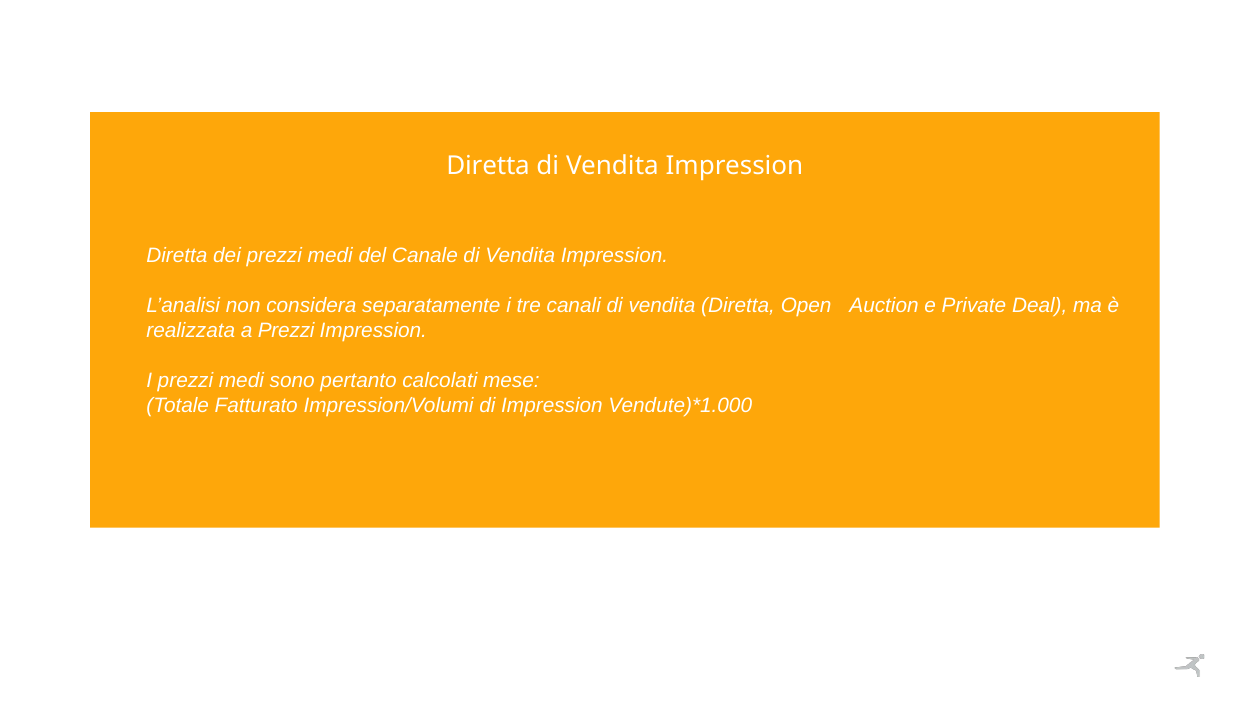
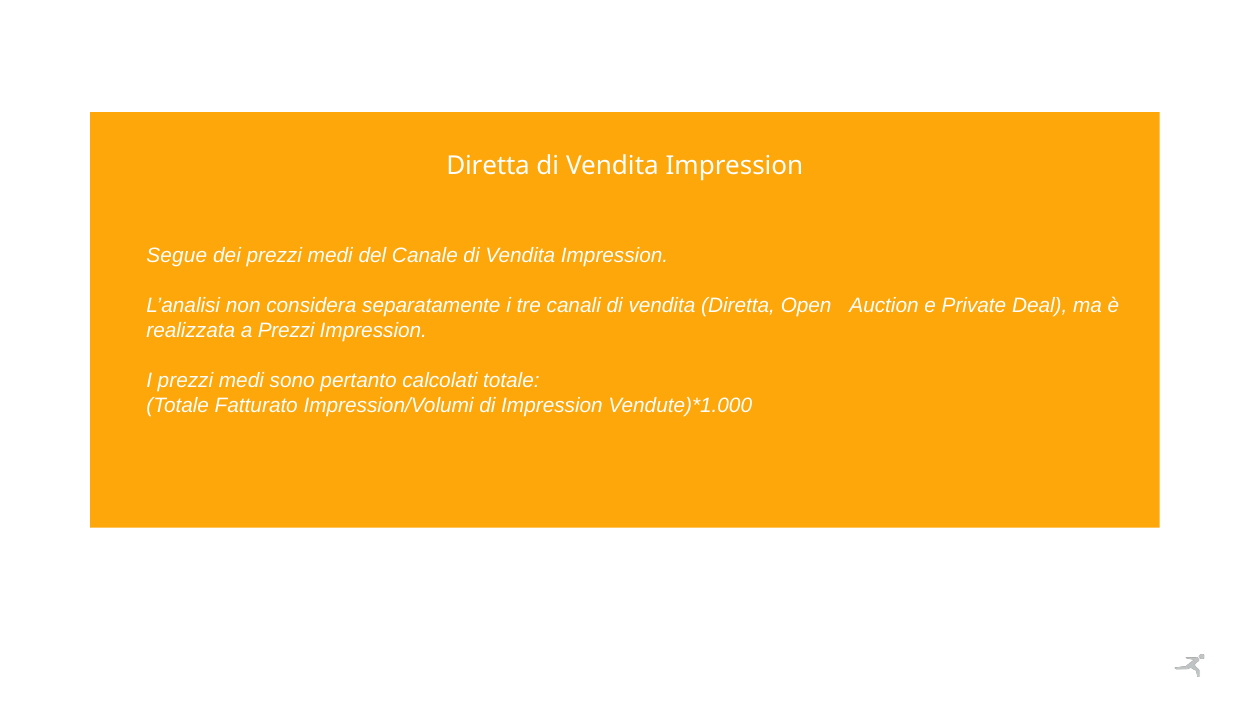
Diretta at (177, 256): Diretta -> Segue
calcolati mese: mese -> totale
